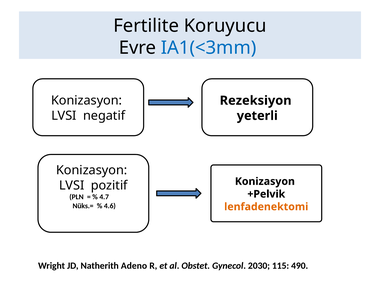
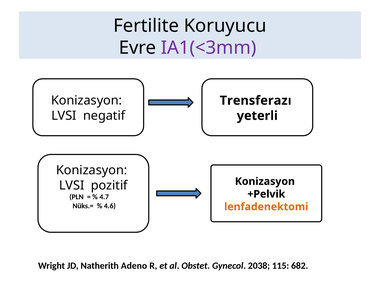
IA1(<3mm colour: blue -> purple
Rezeksiyon: Rezeksiyon -> Trensferazı
2030: 2030 -> 2038
490: 490 -> 682
